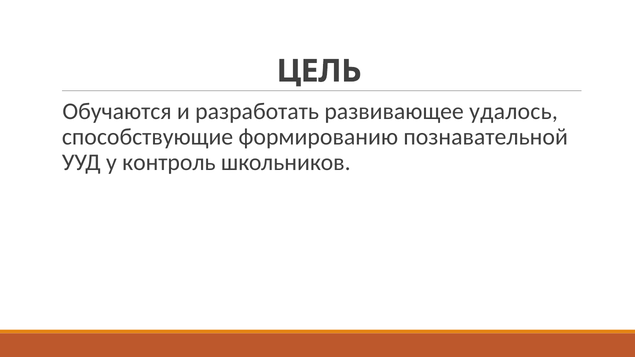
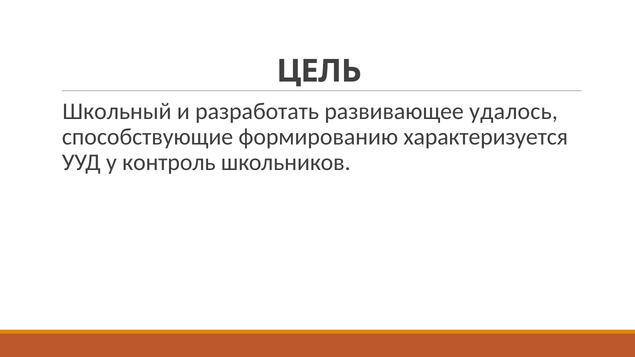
Обучаются: Обучаются -> Школьный
познавательной: познавательной -> характеризуется
